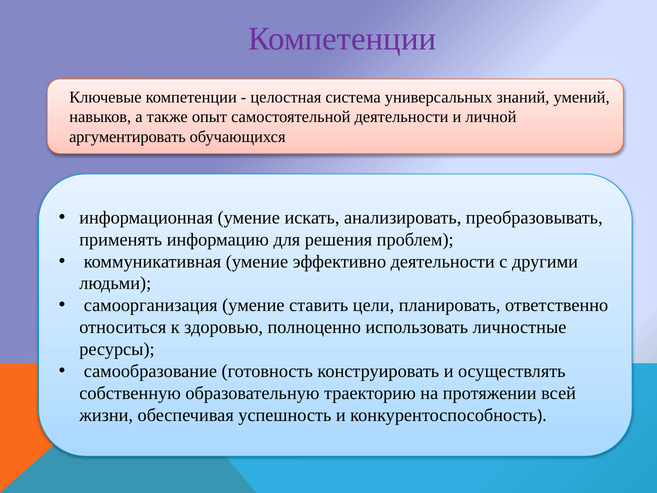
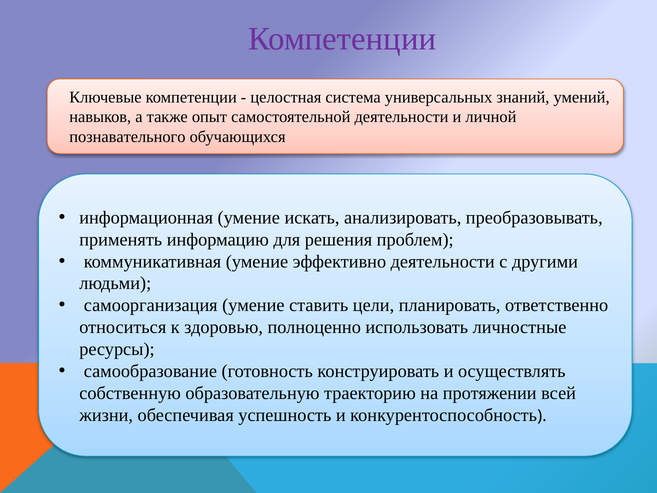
аргументировать: аргументировать -> познавательного
